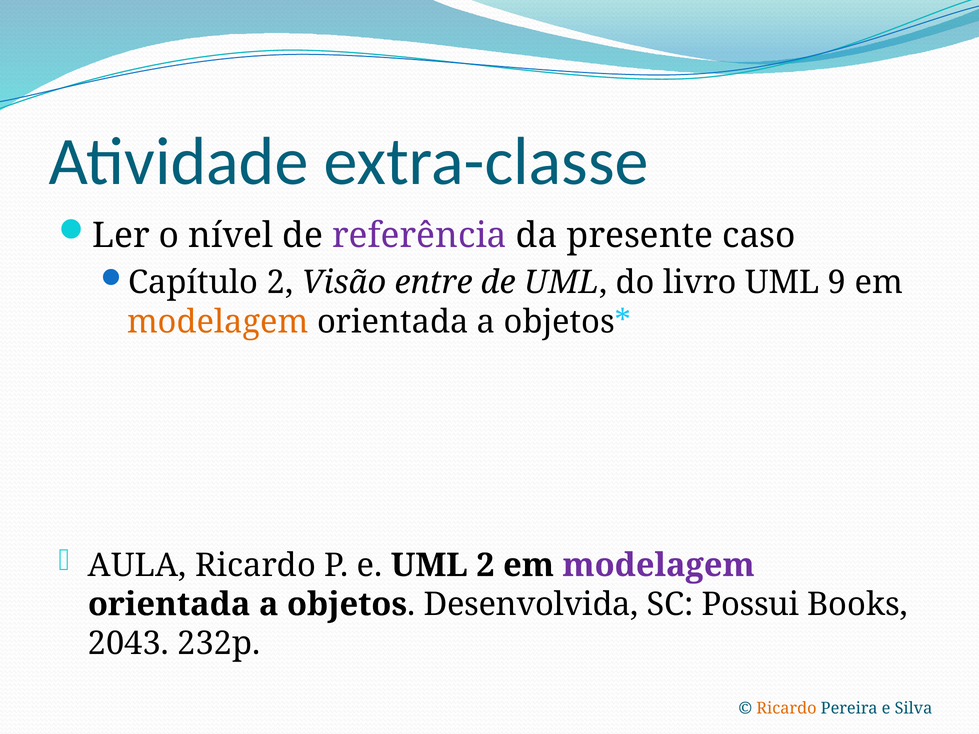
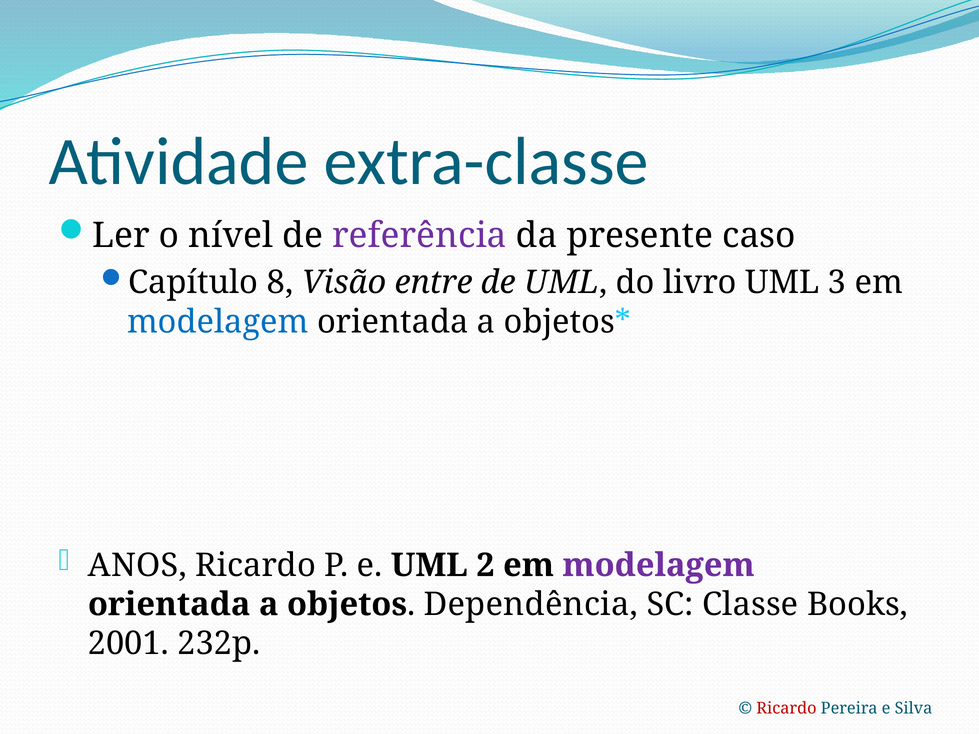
Capítulo 2: 2 -> 8
9: 9 -> 3
modelagem at (218, 322) colour: orange -> blue
AULA: AULA -> ANOS
Desenvolvida: Desenvolvida -> Dependência
Possui: Possui -> Classe
2043: 2043 -> 2001
Ricardo at (786, 708) colour: orange -> red
